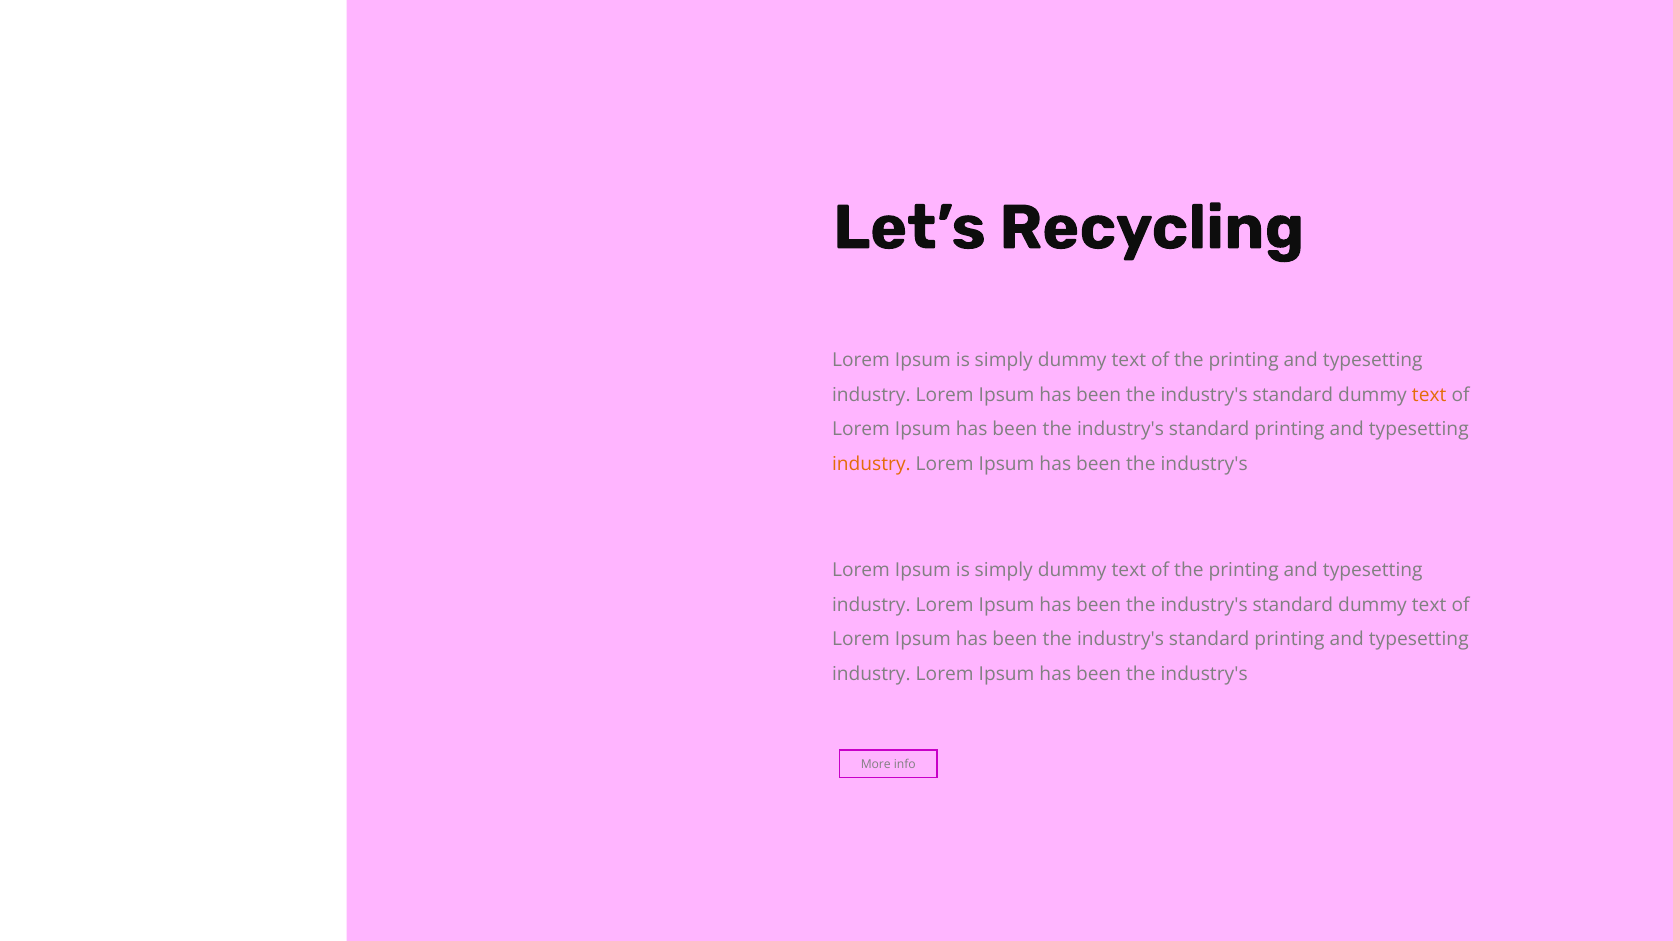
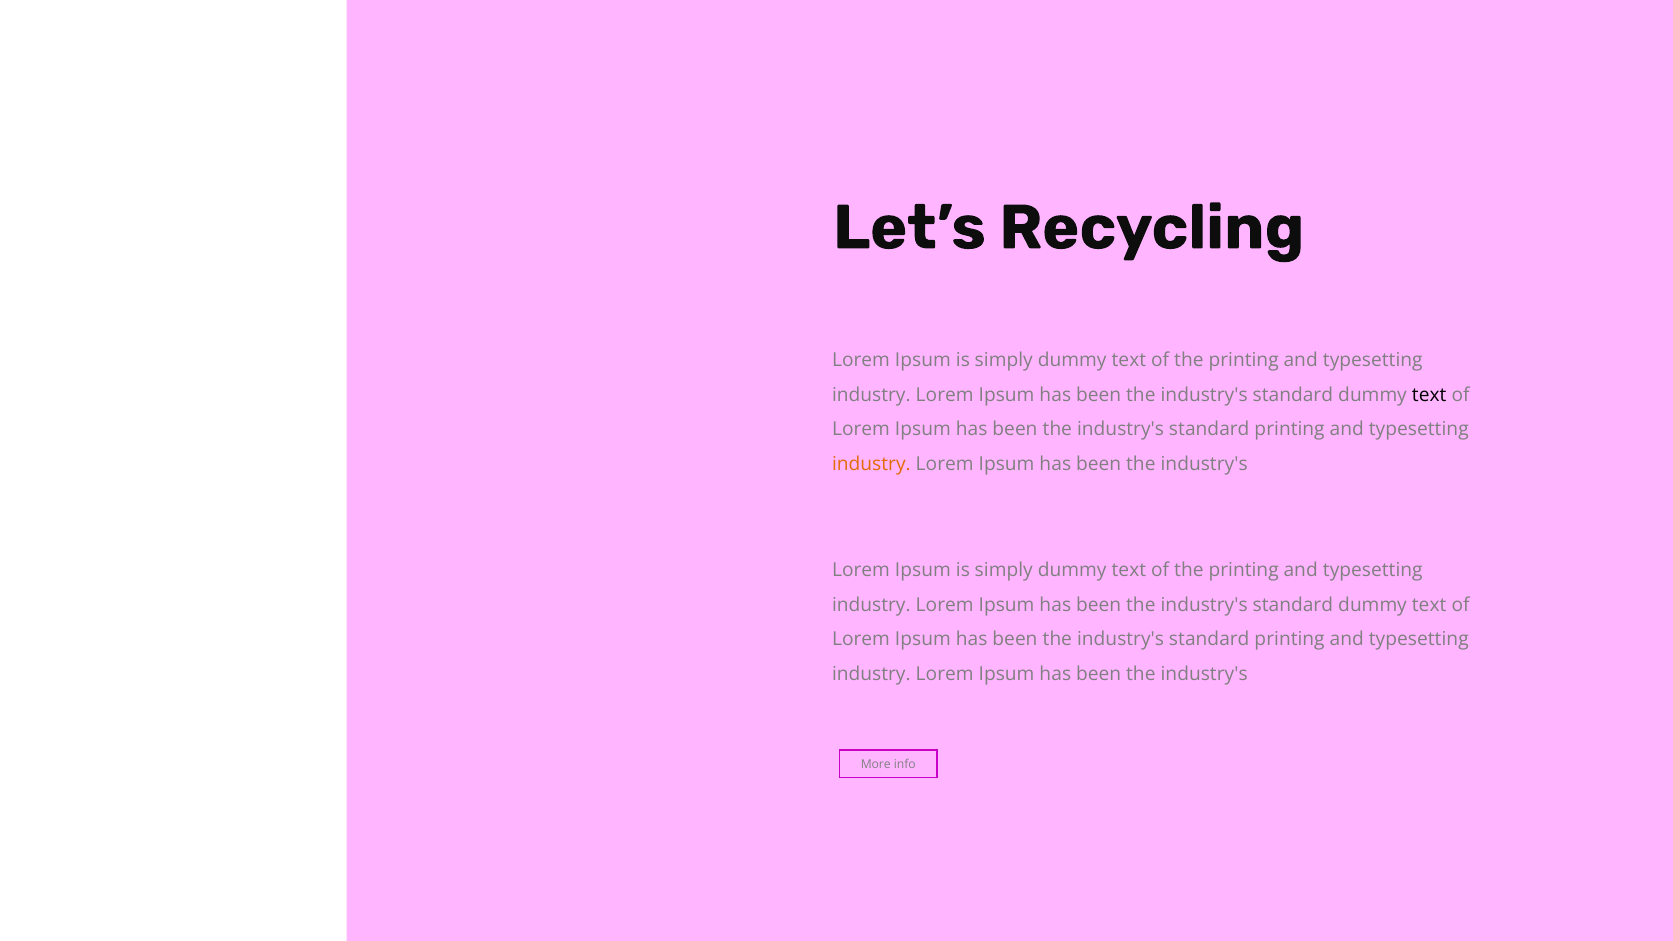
text at (1429, 395) colour: orange -> black
